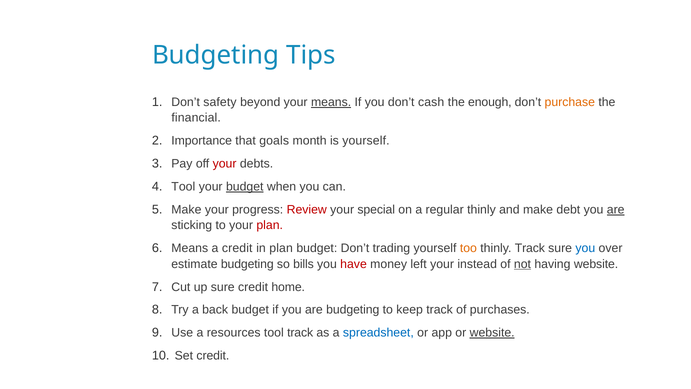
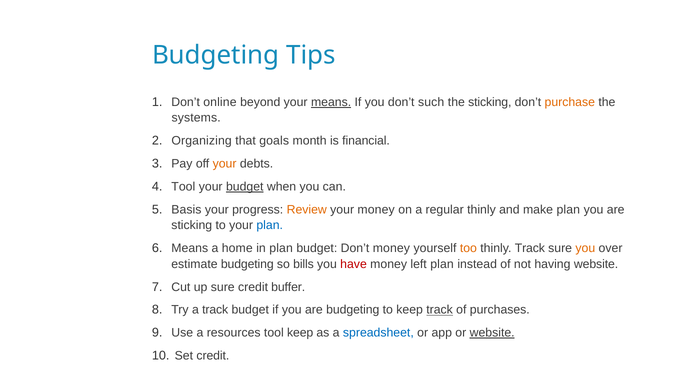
safety: safety -> online
cash: cash -> such
the enough: enough -> sticking
financial: financial -> systems
Importance: Importance -> Organizing
is yourself: yourself -> financial
your at (225, 164) colour: red -> orange
Make at (186, 210): Make -> Basis
Review colour: red -> orange
your special: special -> money
make debt: debt -> plan
are at (616, 210) underline: present -> none
plan at (270, 225) colour: red -> blue
a credit: credit -> home
Don’t trading: trading -> money
you at (585, 248) colour: blue -> orange
left your: your -> plan
not underline: present -> none
home: home -> buffer
a back: back -> track
track at (440, 310) underline: none -> present
tool track: track -> keep
